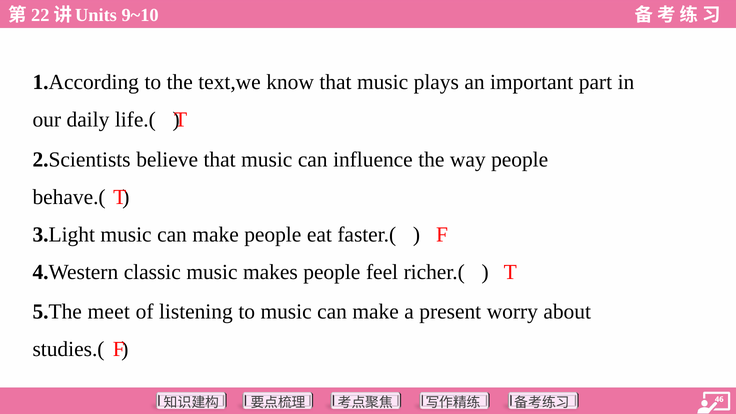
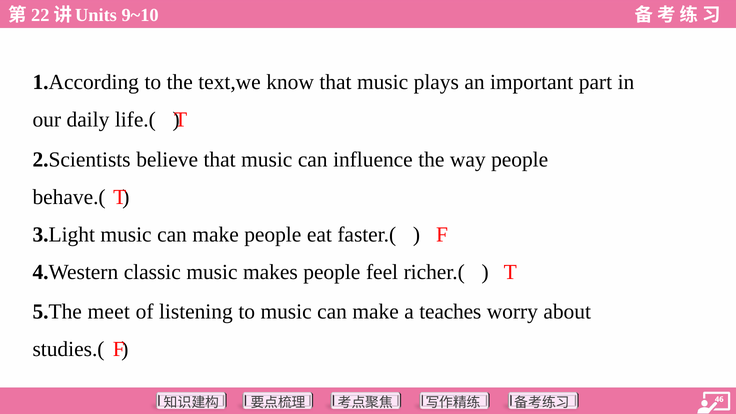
present: present -> teaches
